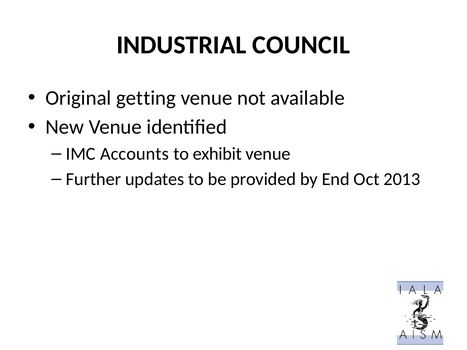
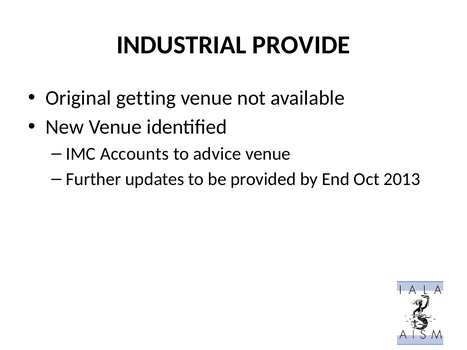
COUNCIL: COUNCIL -> PROVIDE
exhibit: exhibit -> advice
